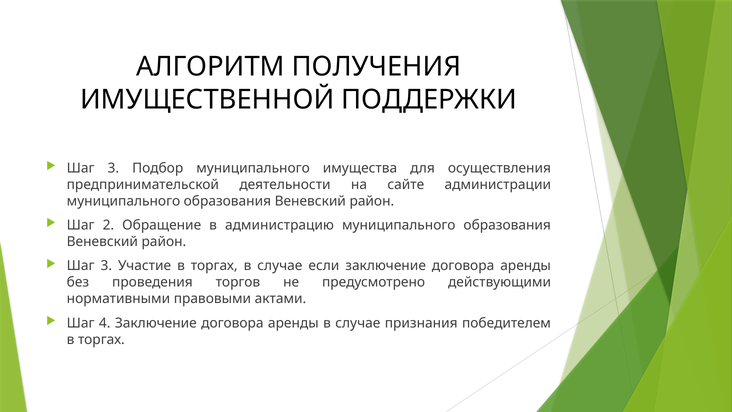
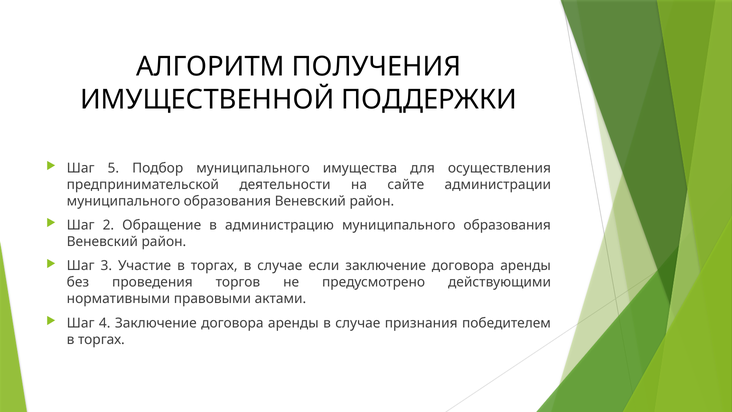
3 at (113, 168): 3 -> 5
